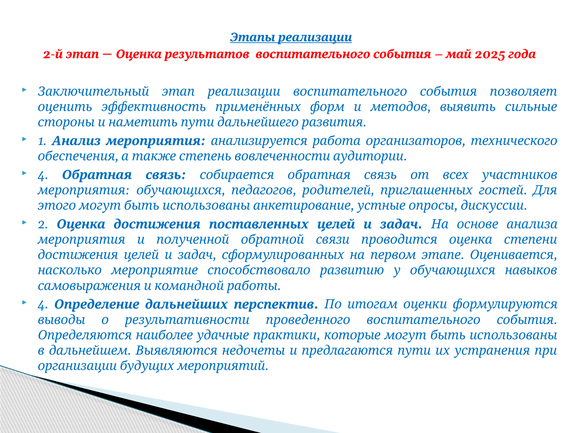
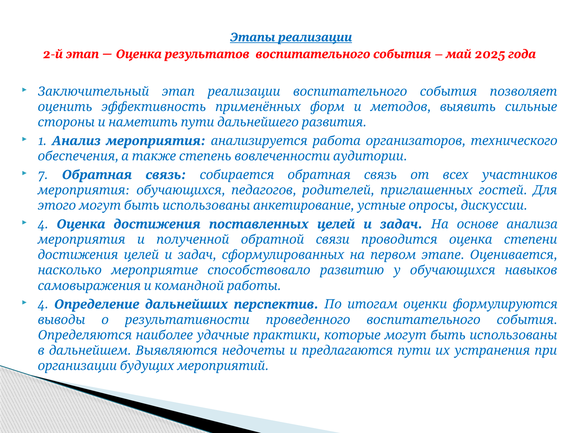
4 at (43, 175): 4 -> 7
2 at (43, 224): 2 -> 4
